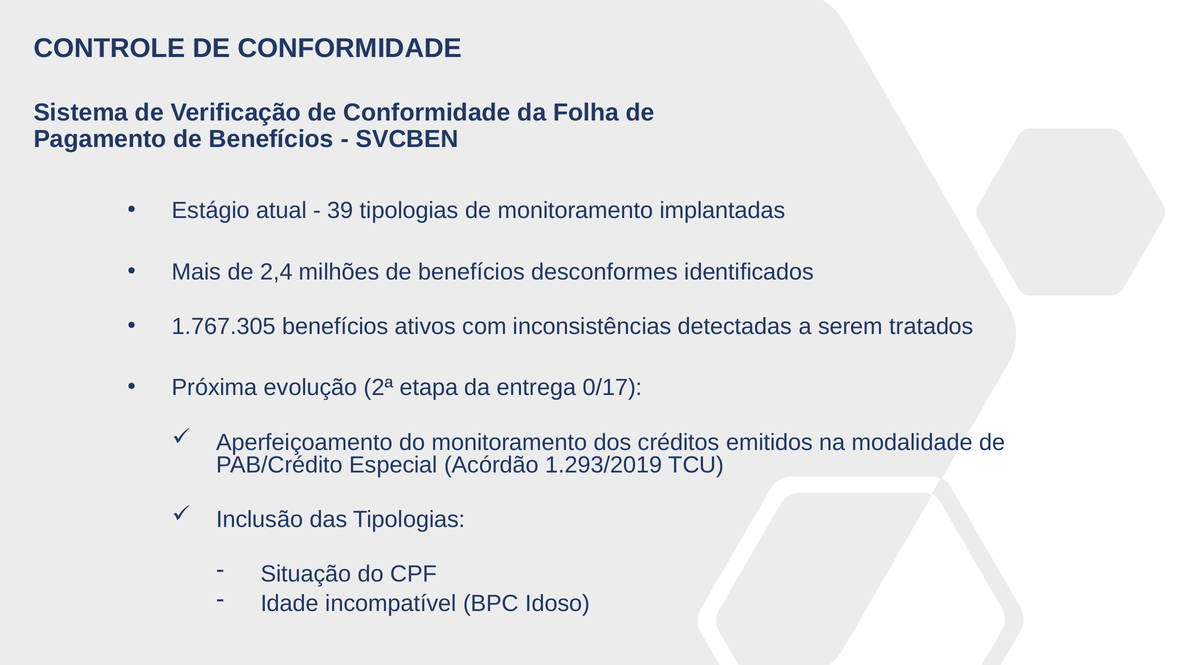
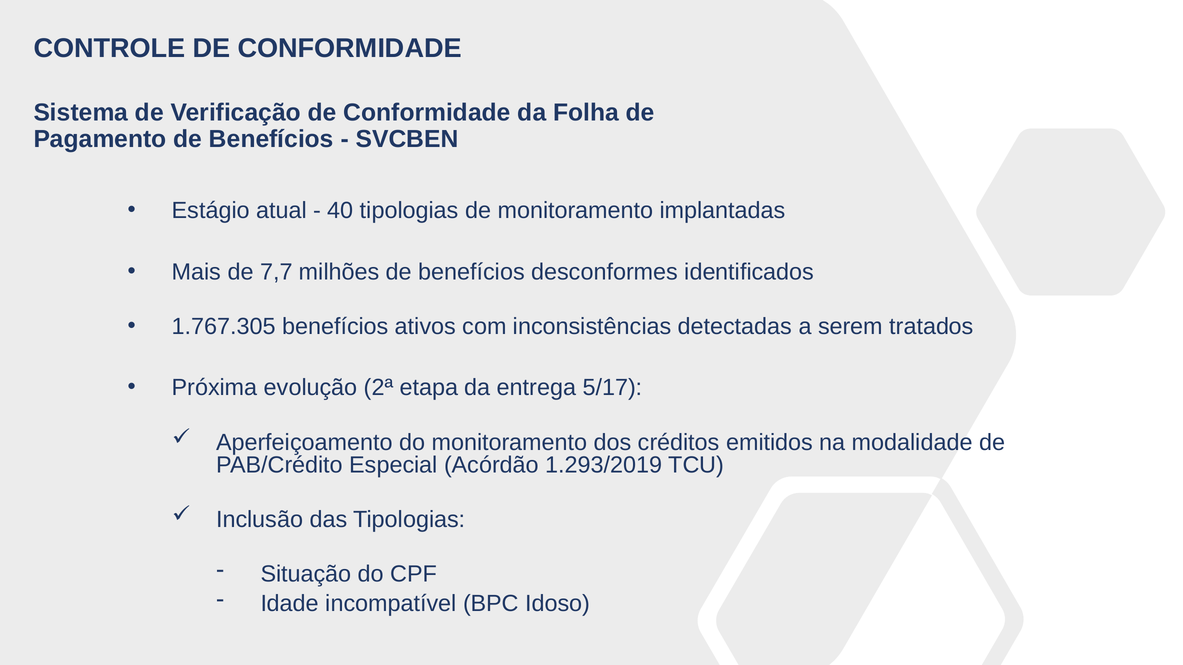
39: 39 -> 40
2,4: 2,4 -> 7,7
0/17: 0/17 -> 5/17
